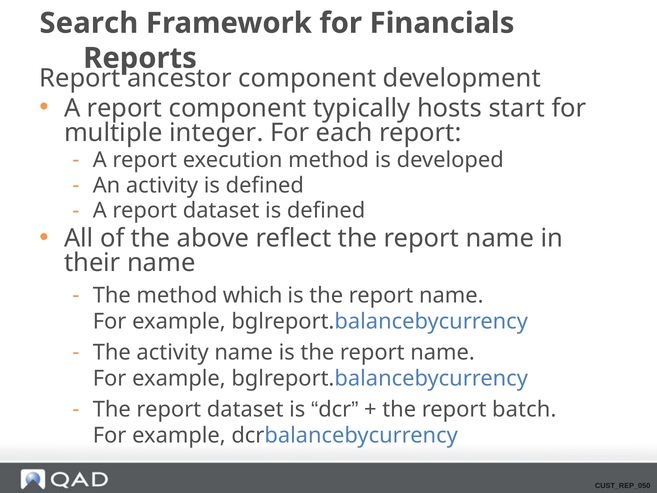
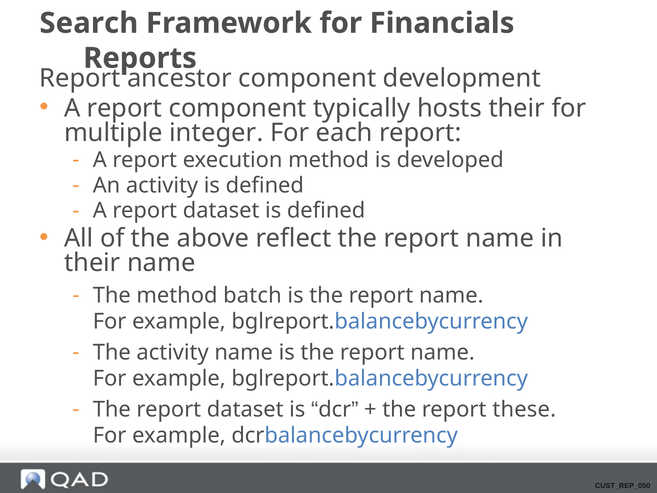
hosts start: start -> their
which: which -> batch
batch: batch -> these
